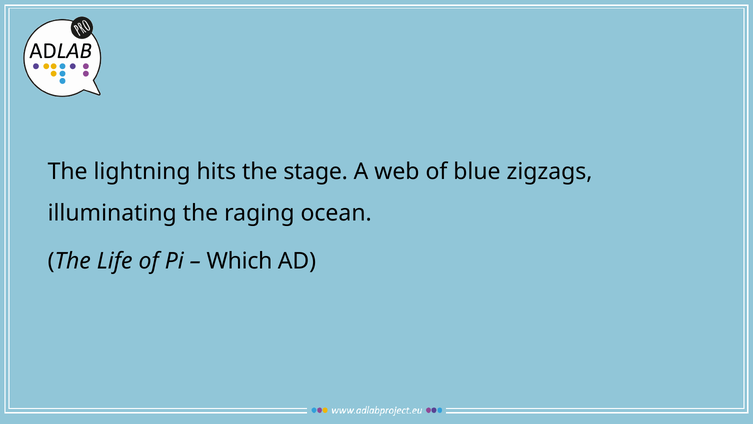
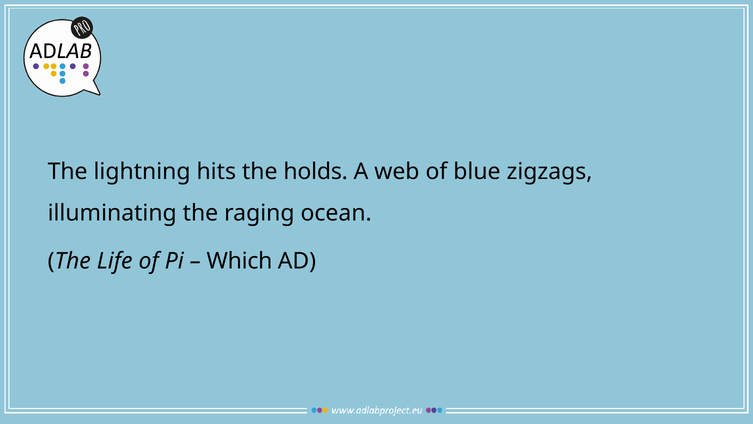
stage: stage -> holds
